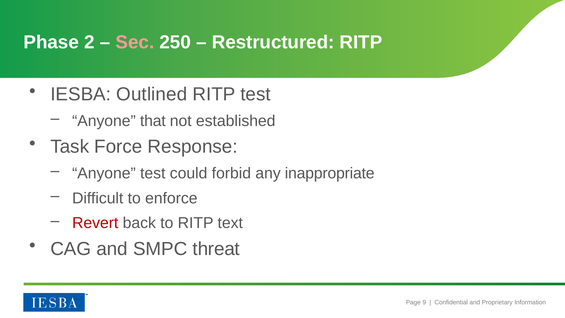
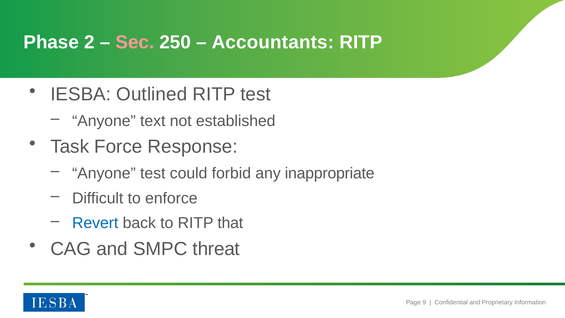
Restructured: Restructured -> Accountants
that: that -> text
Revert colour: red -> blue
text: text -> that
